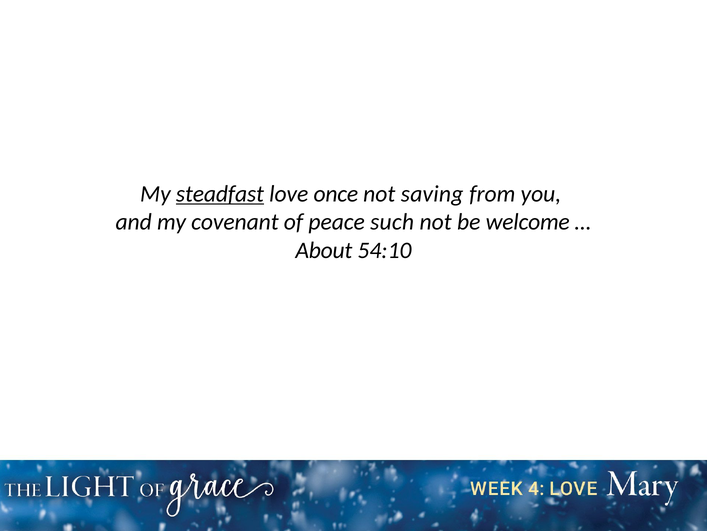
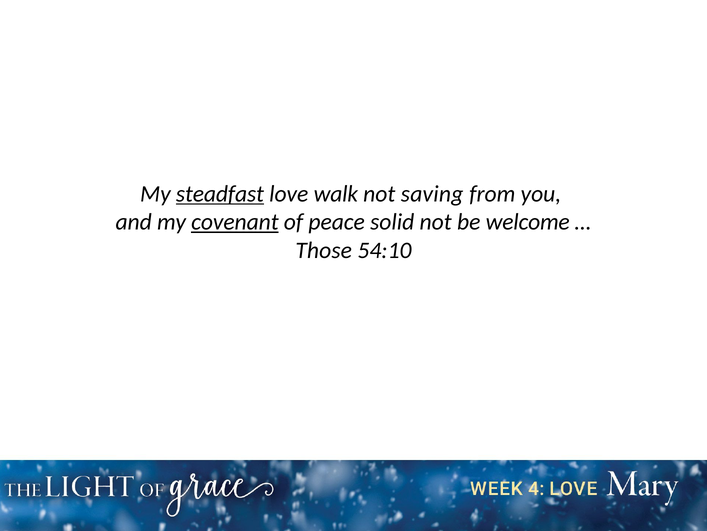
once: once -> walk
covenant underline: none -> present
such: such -> solid
About: About -> Those
